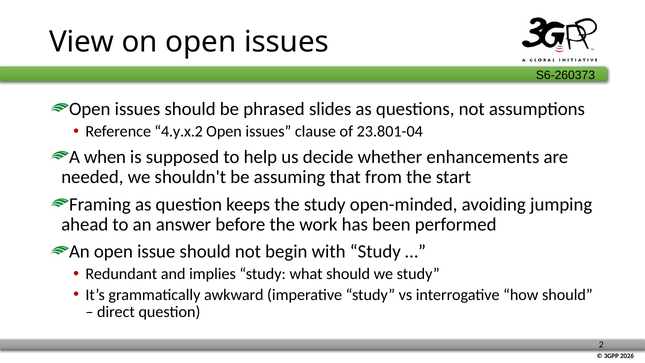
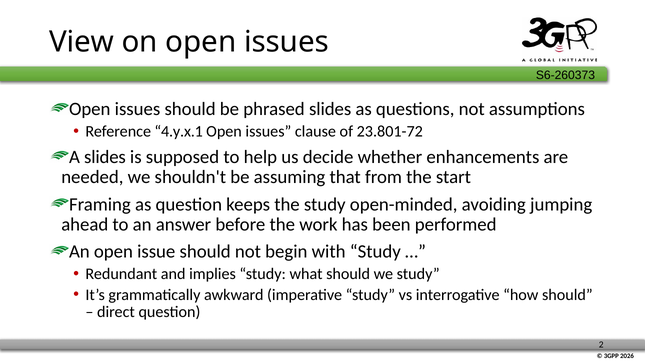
4.y.x.2: 4.y.x.2 -> 4.y.x.1
23.801-04: 23.801-04 -> 23.801-72
A when: when -> slides
